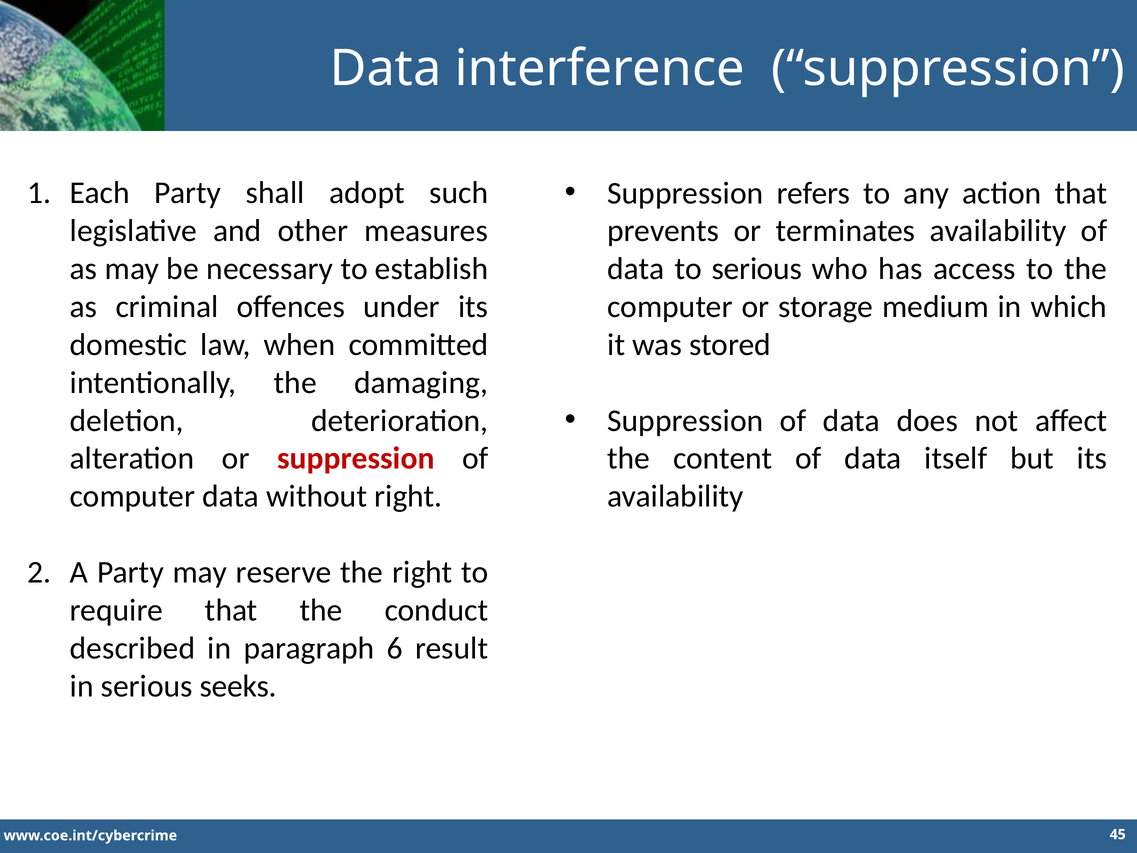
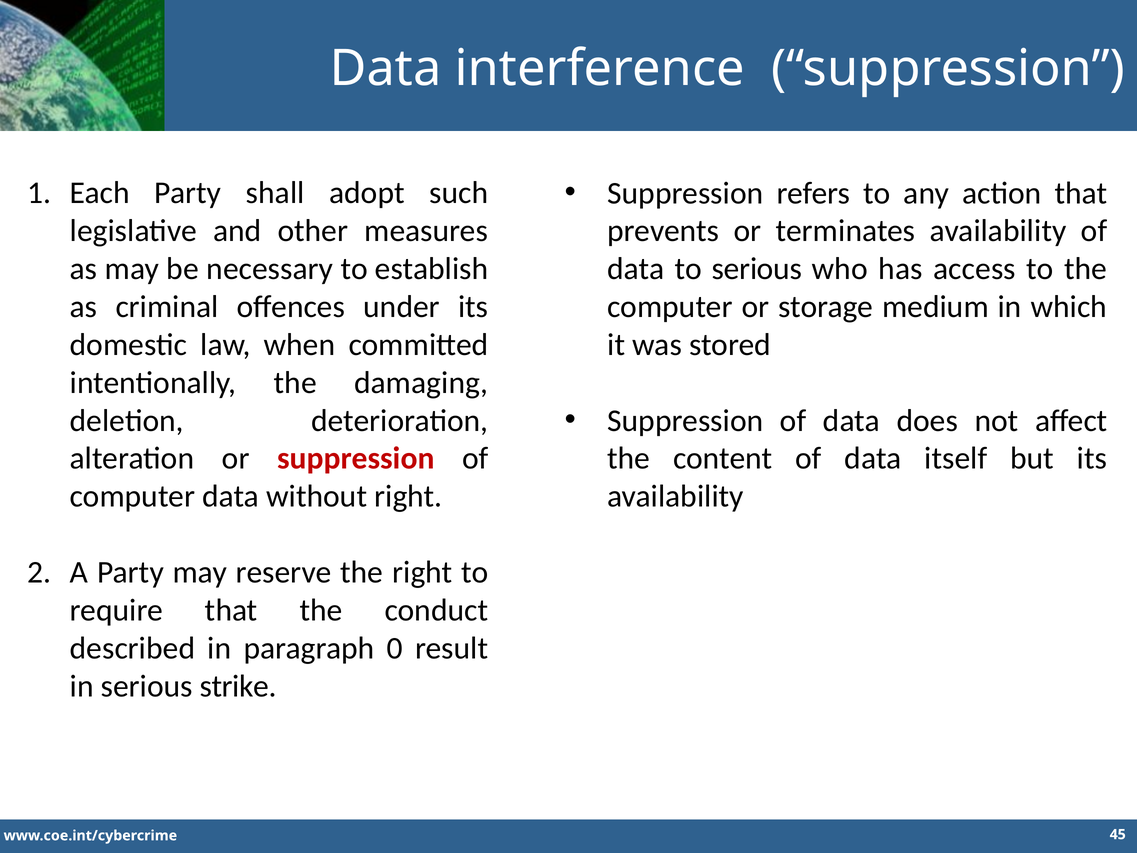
6: 6 -> 0
seeks: seeks -> strike
